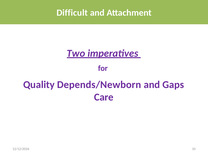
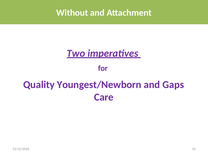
Difficult: Difficult -> Without
Depends/Newborn: Depends/Newborn -> Youngest/Newborn
